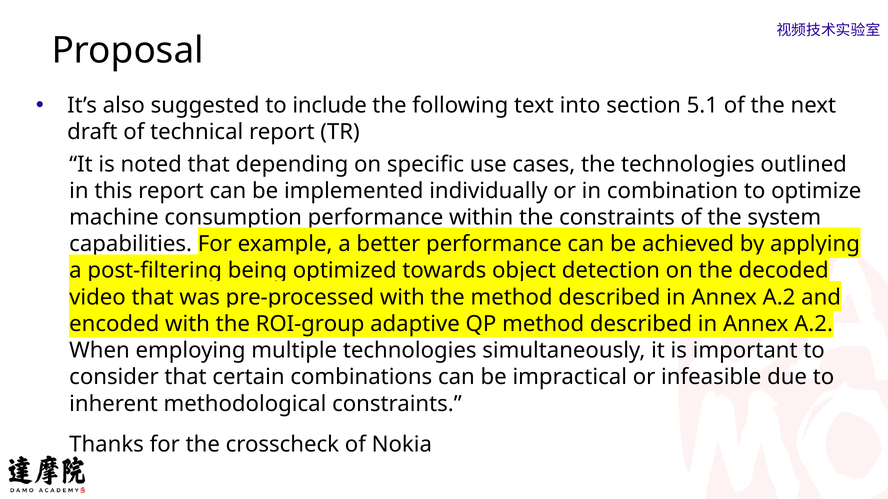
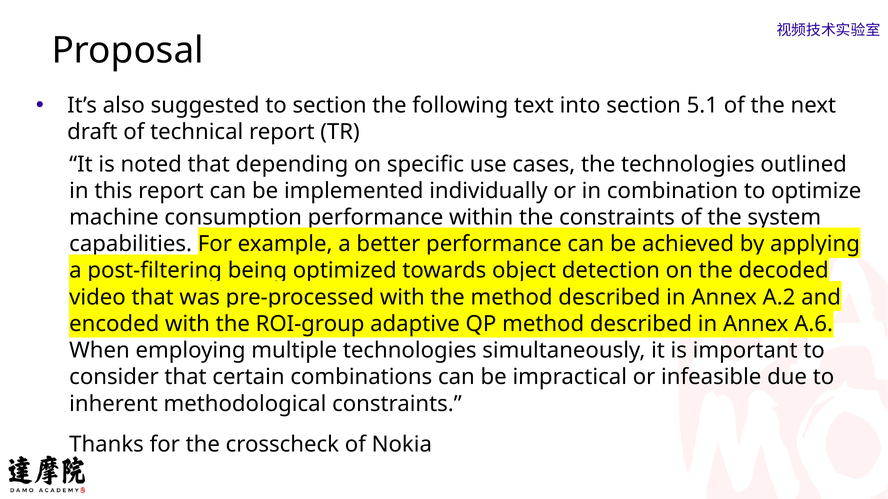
to include: include -> section
A.2 at (814, 324): A.2 -> A.6
